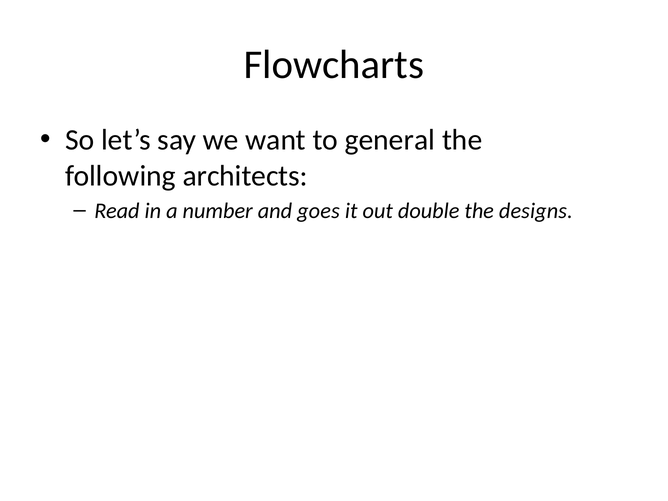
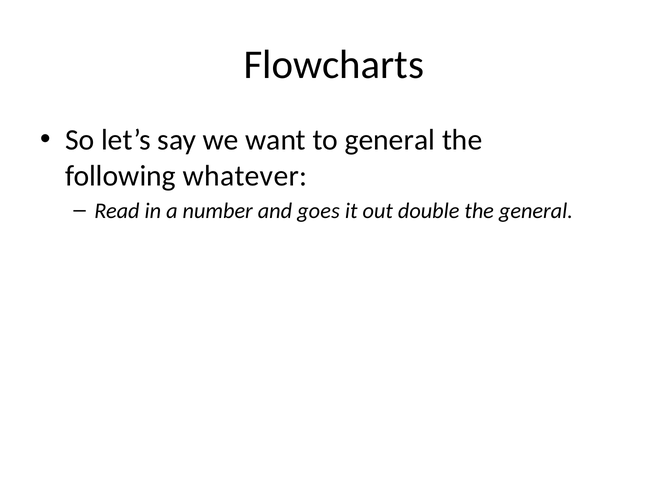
architects: architects -> whatever
the designs: designs -> general
